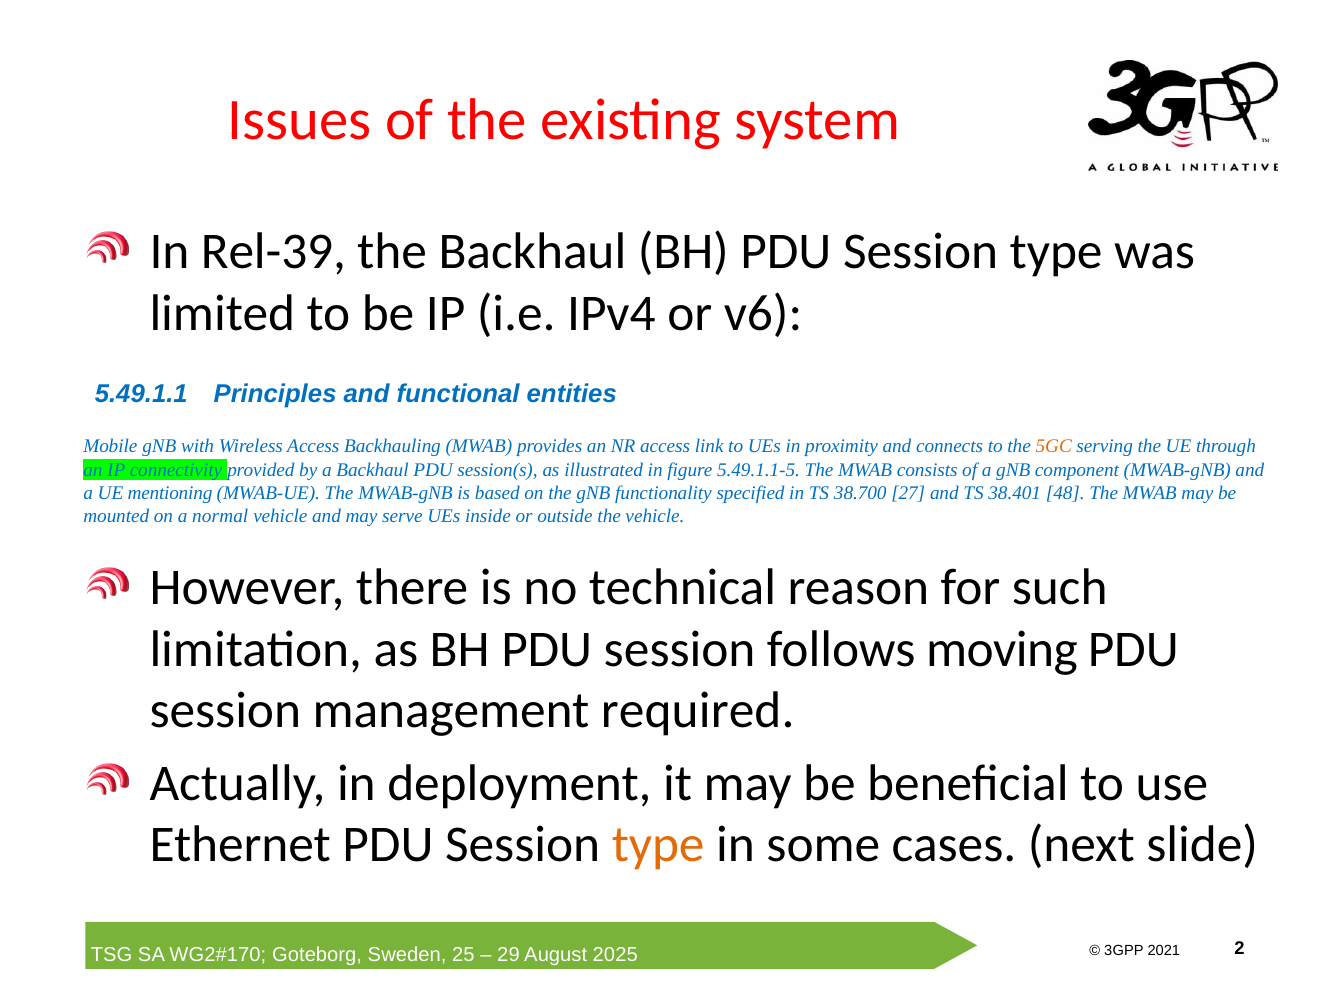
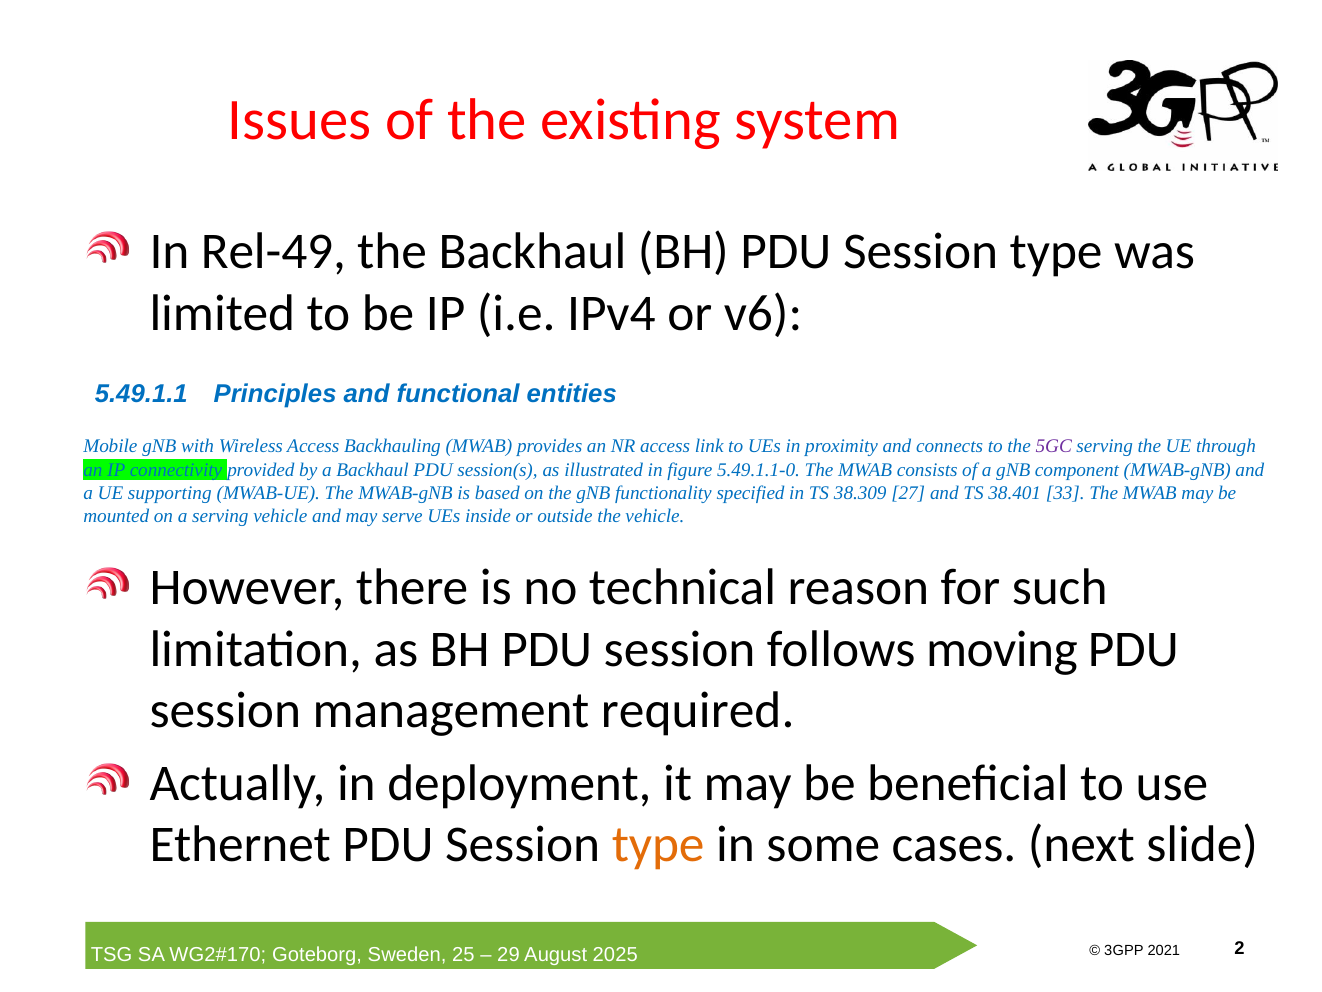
Rel-39: Rel-39 -> Rel-49
5GC colour: orange -> purple
5.49.1.1-5: 5.49.1.1-5 -> 5.49.1.1-0
mentioning: mentioning -> supporting
38.700: 38.700 -> 38.309
48: 48 -> 33
a normal: normal -> serving
